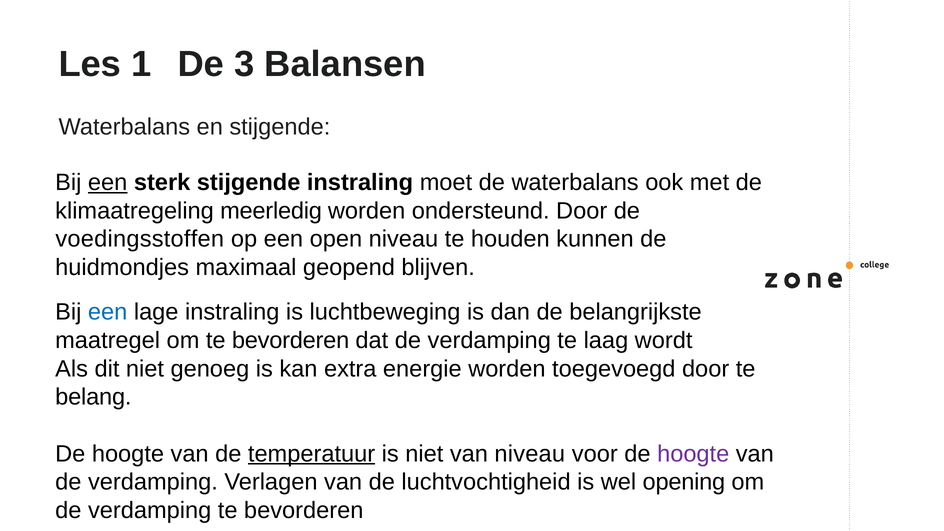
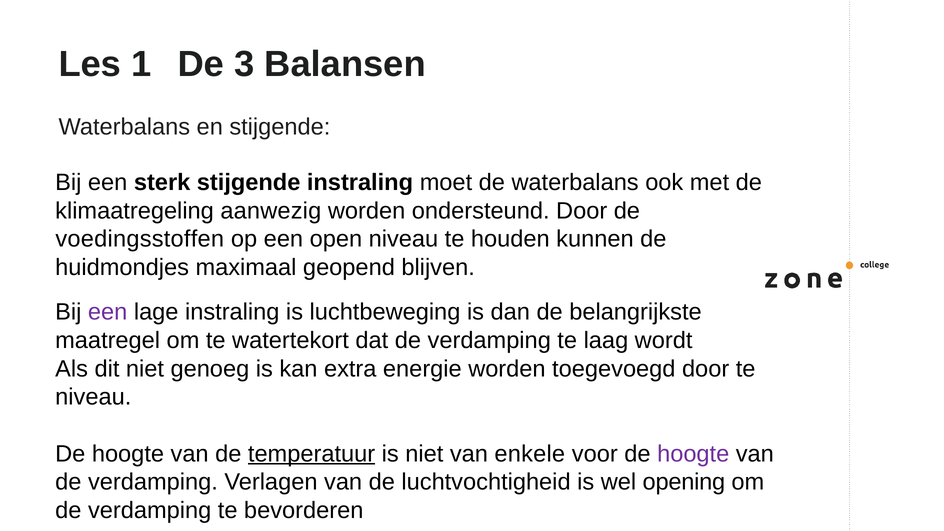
een at (108, 183) underline: present -> none
meerledig: meerledig -> aanwezig
een at (108, 312) colour: blue -> purple
om te bevorderen: bevorderen -> watertekort
belang at (93, 397): belang -> niveau
van niveau: niveau -> enkele
